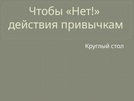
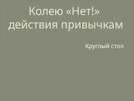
Чтобы: Чтобы -> Колею
